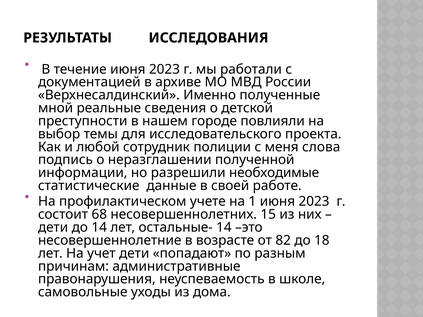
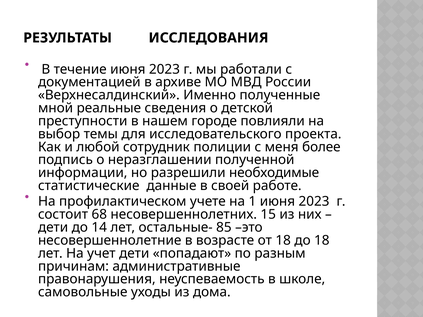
слова: слова -> более
остальные- 14: 14 -> 85
от 82: 82 -> 18
